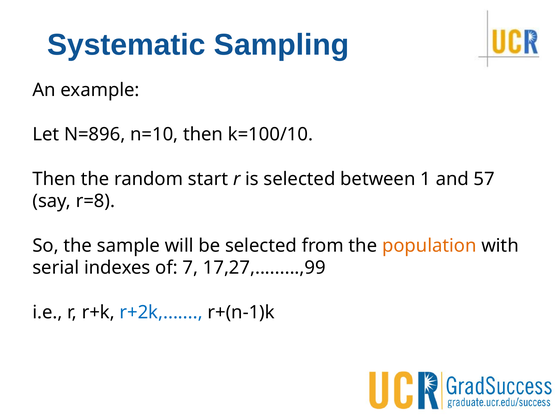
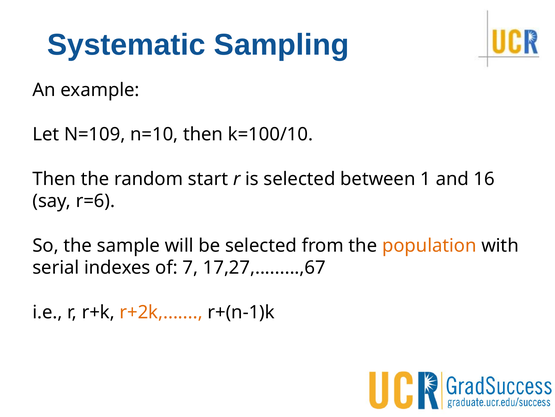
N=896: N=896 -> N=109
57: 57 -> 16
r=8: r=8 -> r=6
17,27,.........,99: 17,27,.........,99 -> 17,27,.........,67
r+2k colour: blue -> orange
